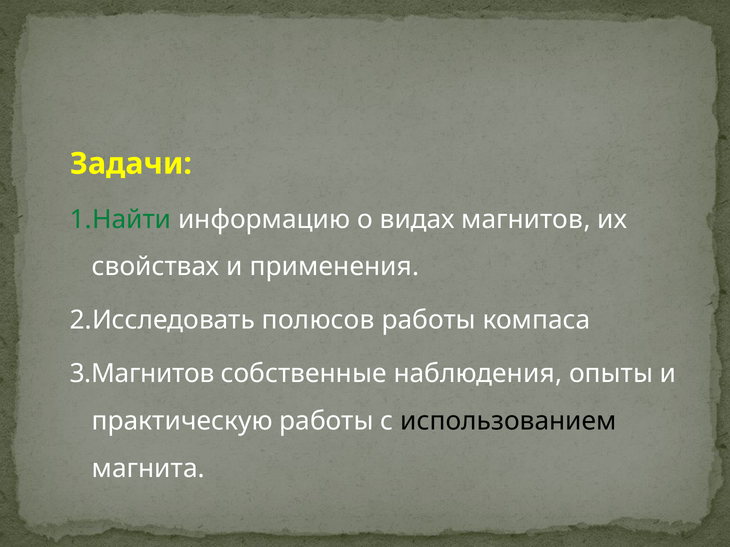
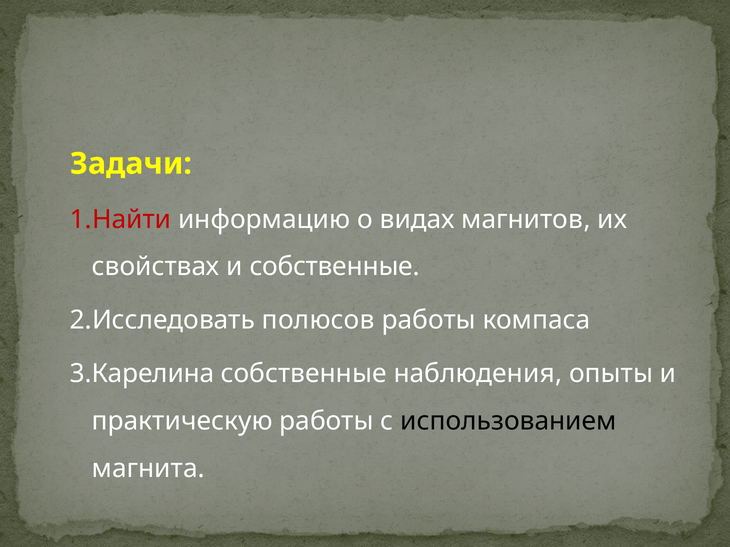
1.Найти colour: green -> red
и применения: применения -> собственные
3.Магнитов: 3.Магнитов -> 3.Карелина
